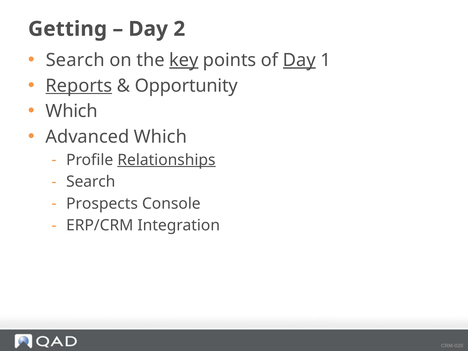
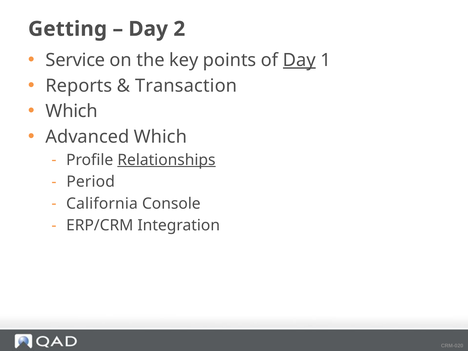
Search at (75, 60): Search -> Service
key underline: present -> none
Reports underline: present -> none
Opportunity: Opportunity -> Transaction
Search at (91, 182): Search -> Period
Prospects: Prospects -> California
